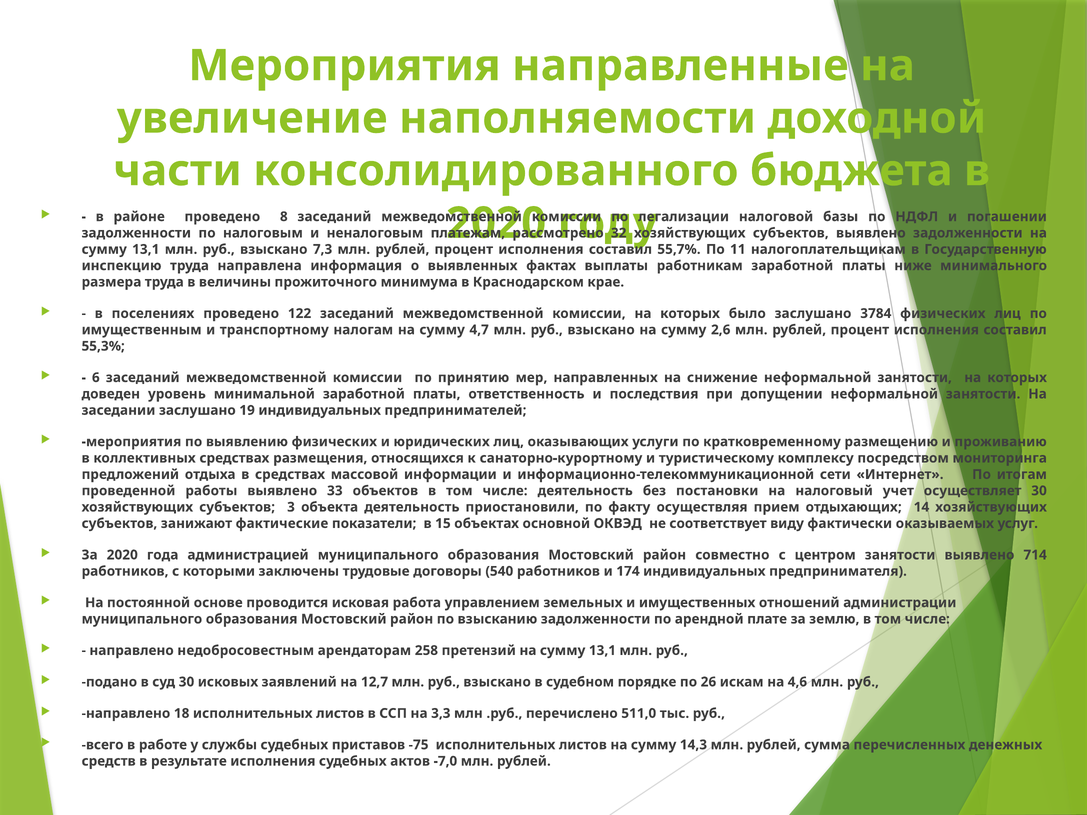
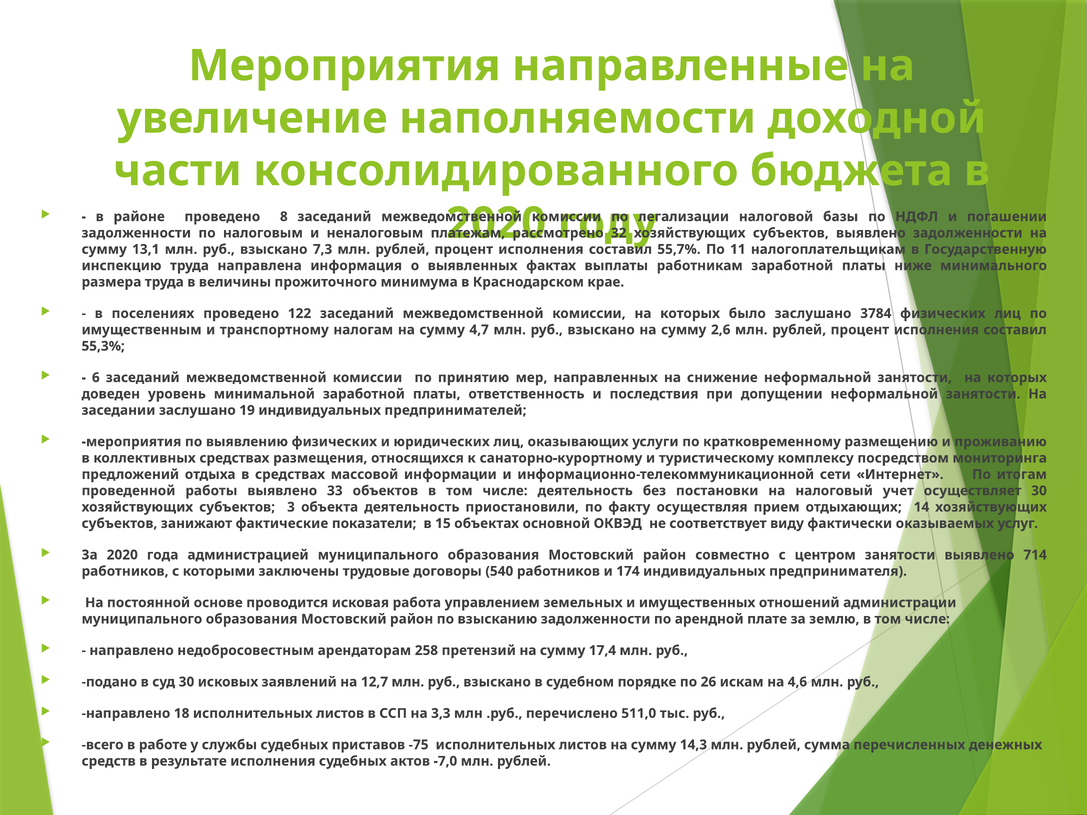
претензий на сумму 13,1: 13,1 -> 17,4
